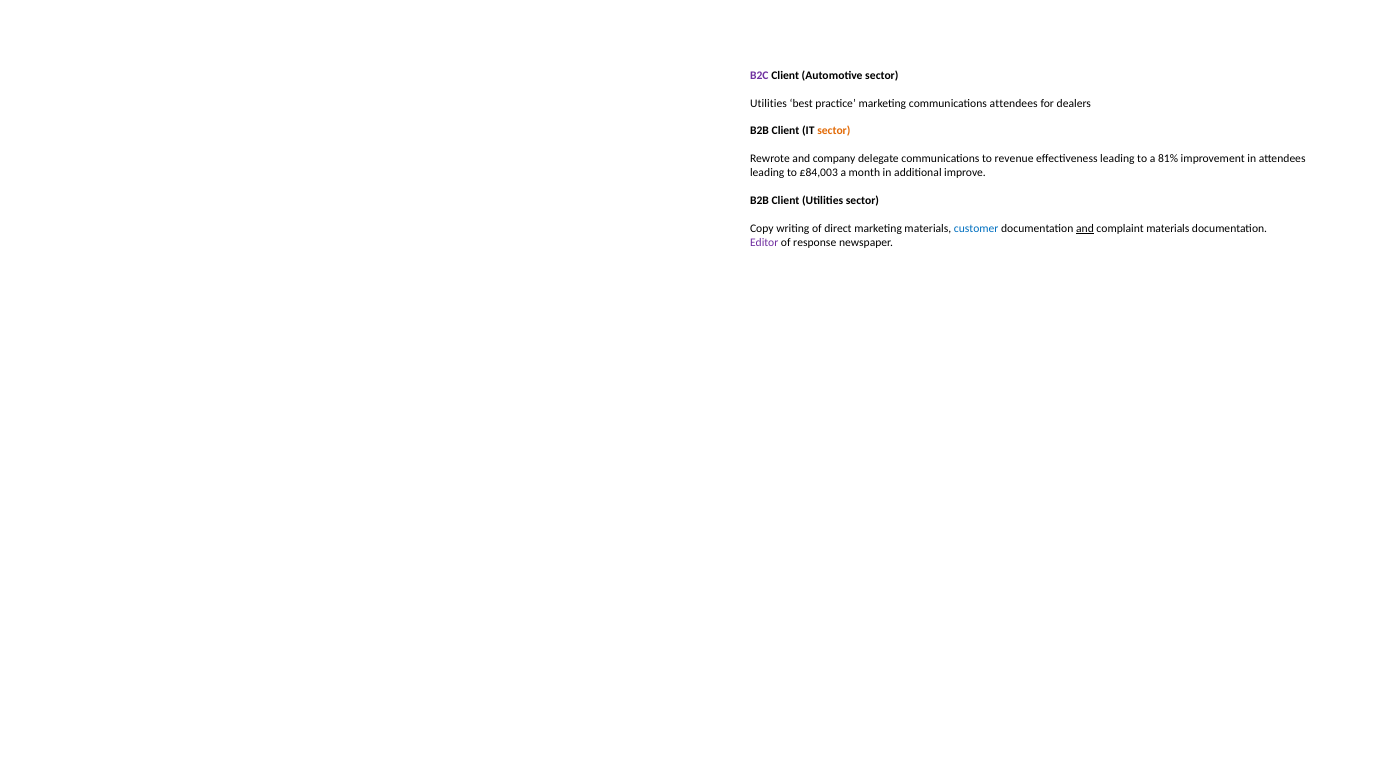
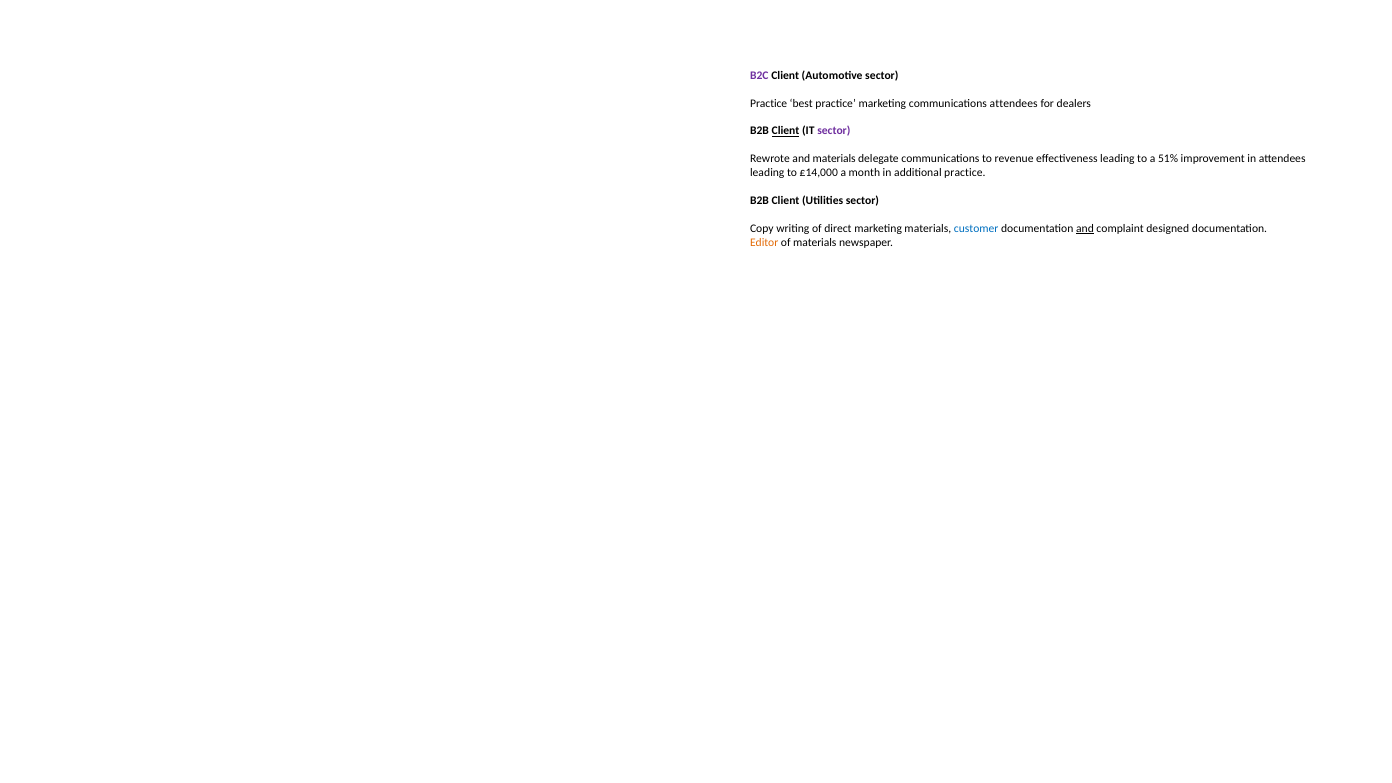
Utilities at (769, 103): Utilities -> Practice
Client at (786, 131) underline: none -> present
sector at (834, 131) colour: orange -> purple
and company: company -> materials
81%: 81% -> 51%
£84,003: £84,003 -> £14,000
additional improve: improve -> practice
complaint materials: materials -> designed
Editor colour: purple -> orange
of response: response -> materials
